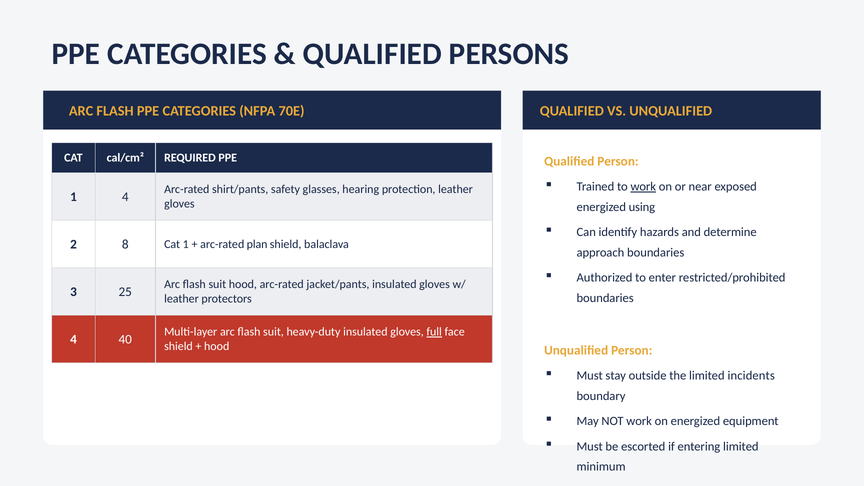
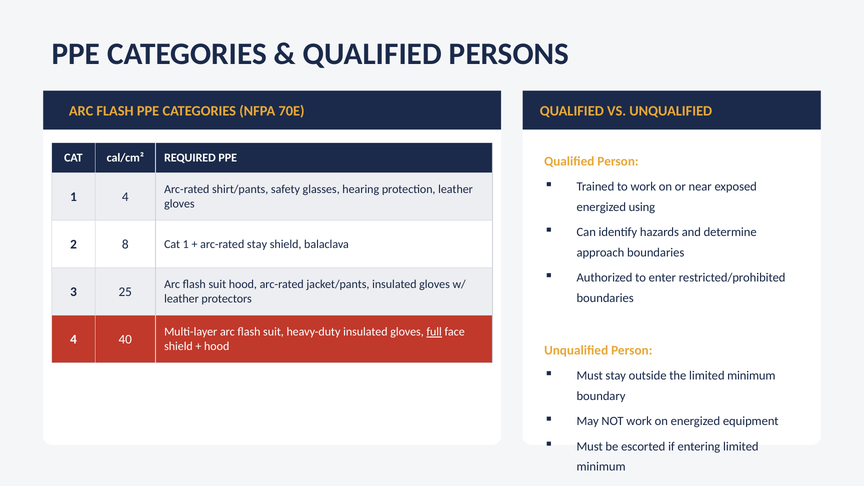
work at (643, 187) underline: present -> none
arc-rated plan: plan -> stay
the limited incidents: incidents -> minimum
